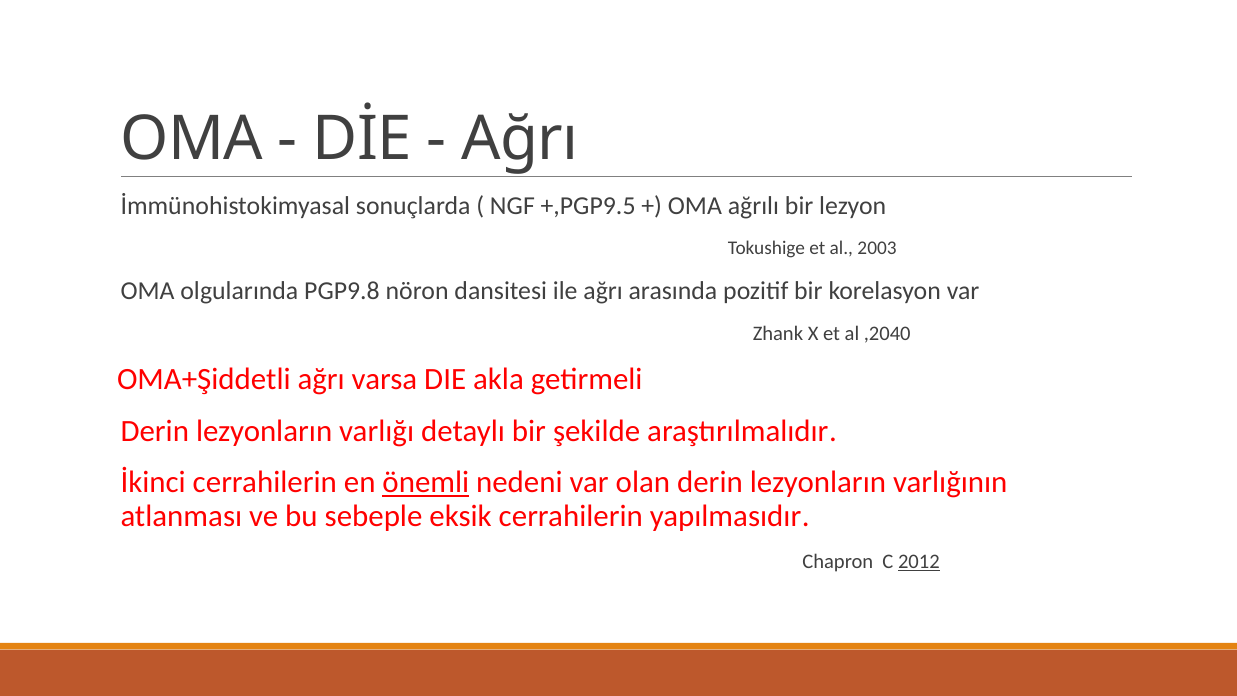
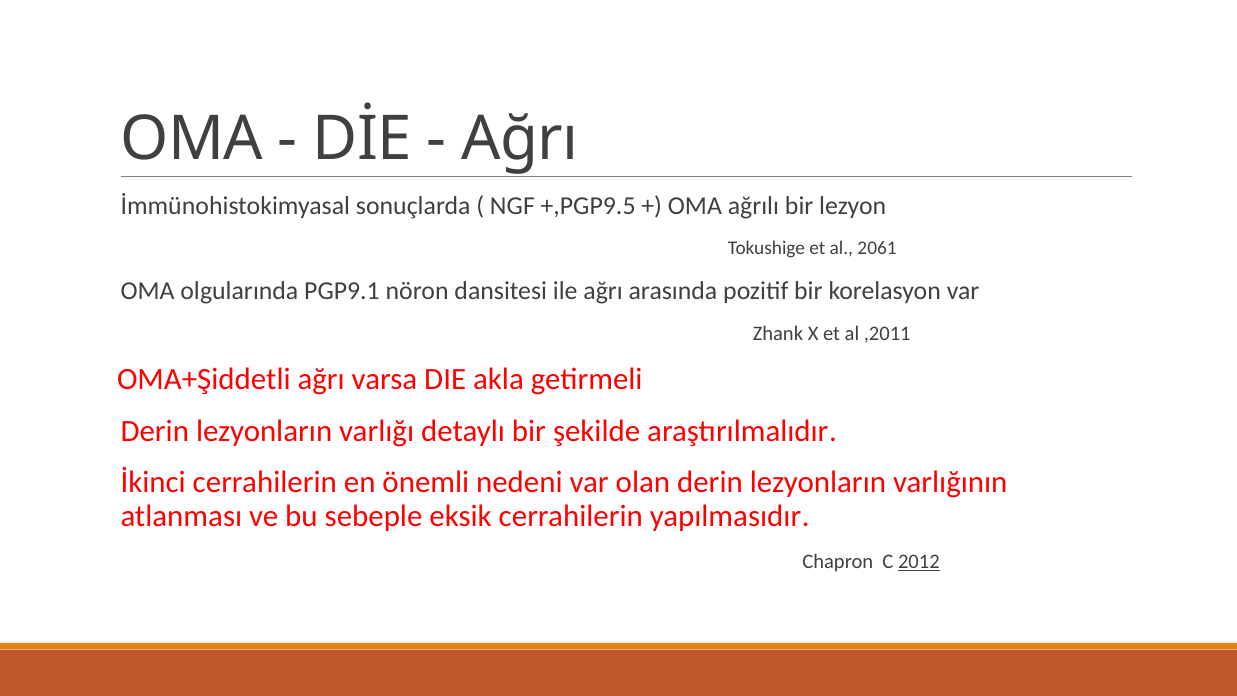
2003: 2003 -> 2061
PGP9.8: PGP9.8 -> PGP9.1
,2040: ,2040 -> ,2011
önemli underline: present -> none
